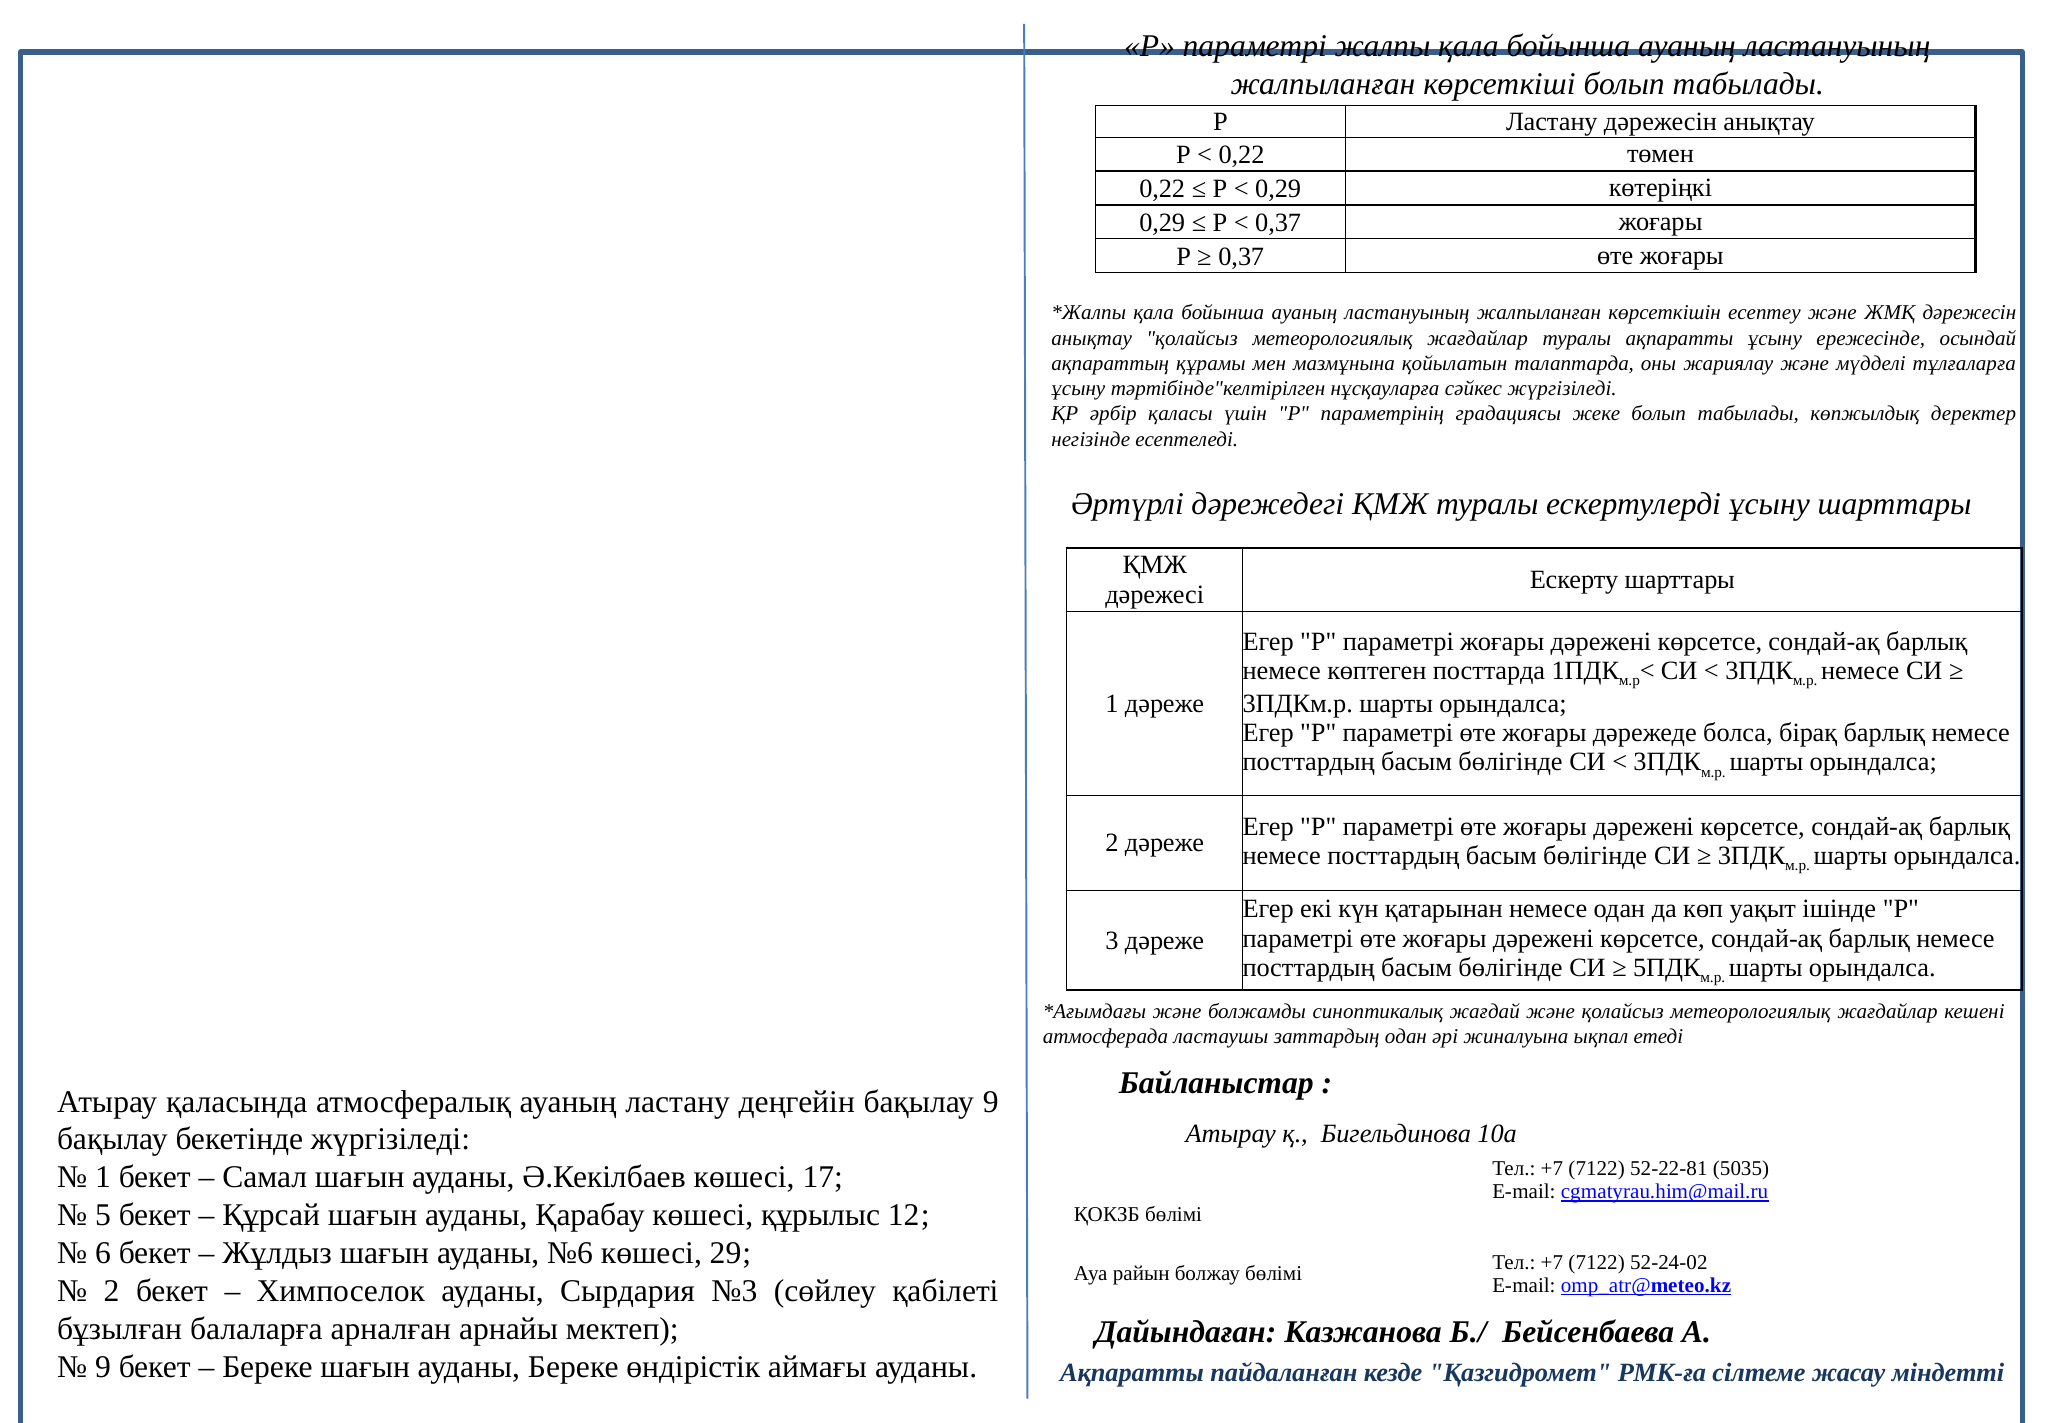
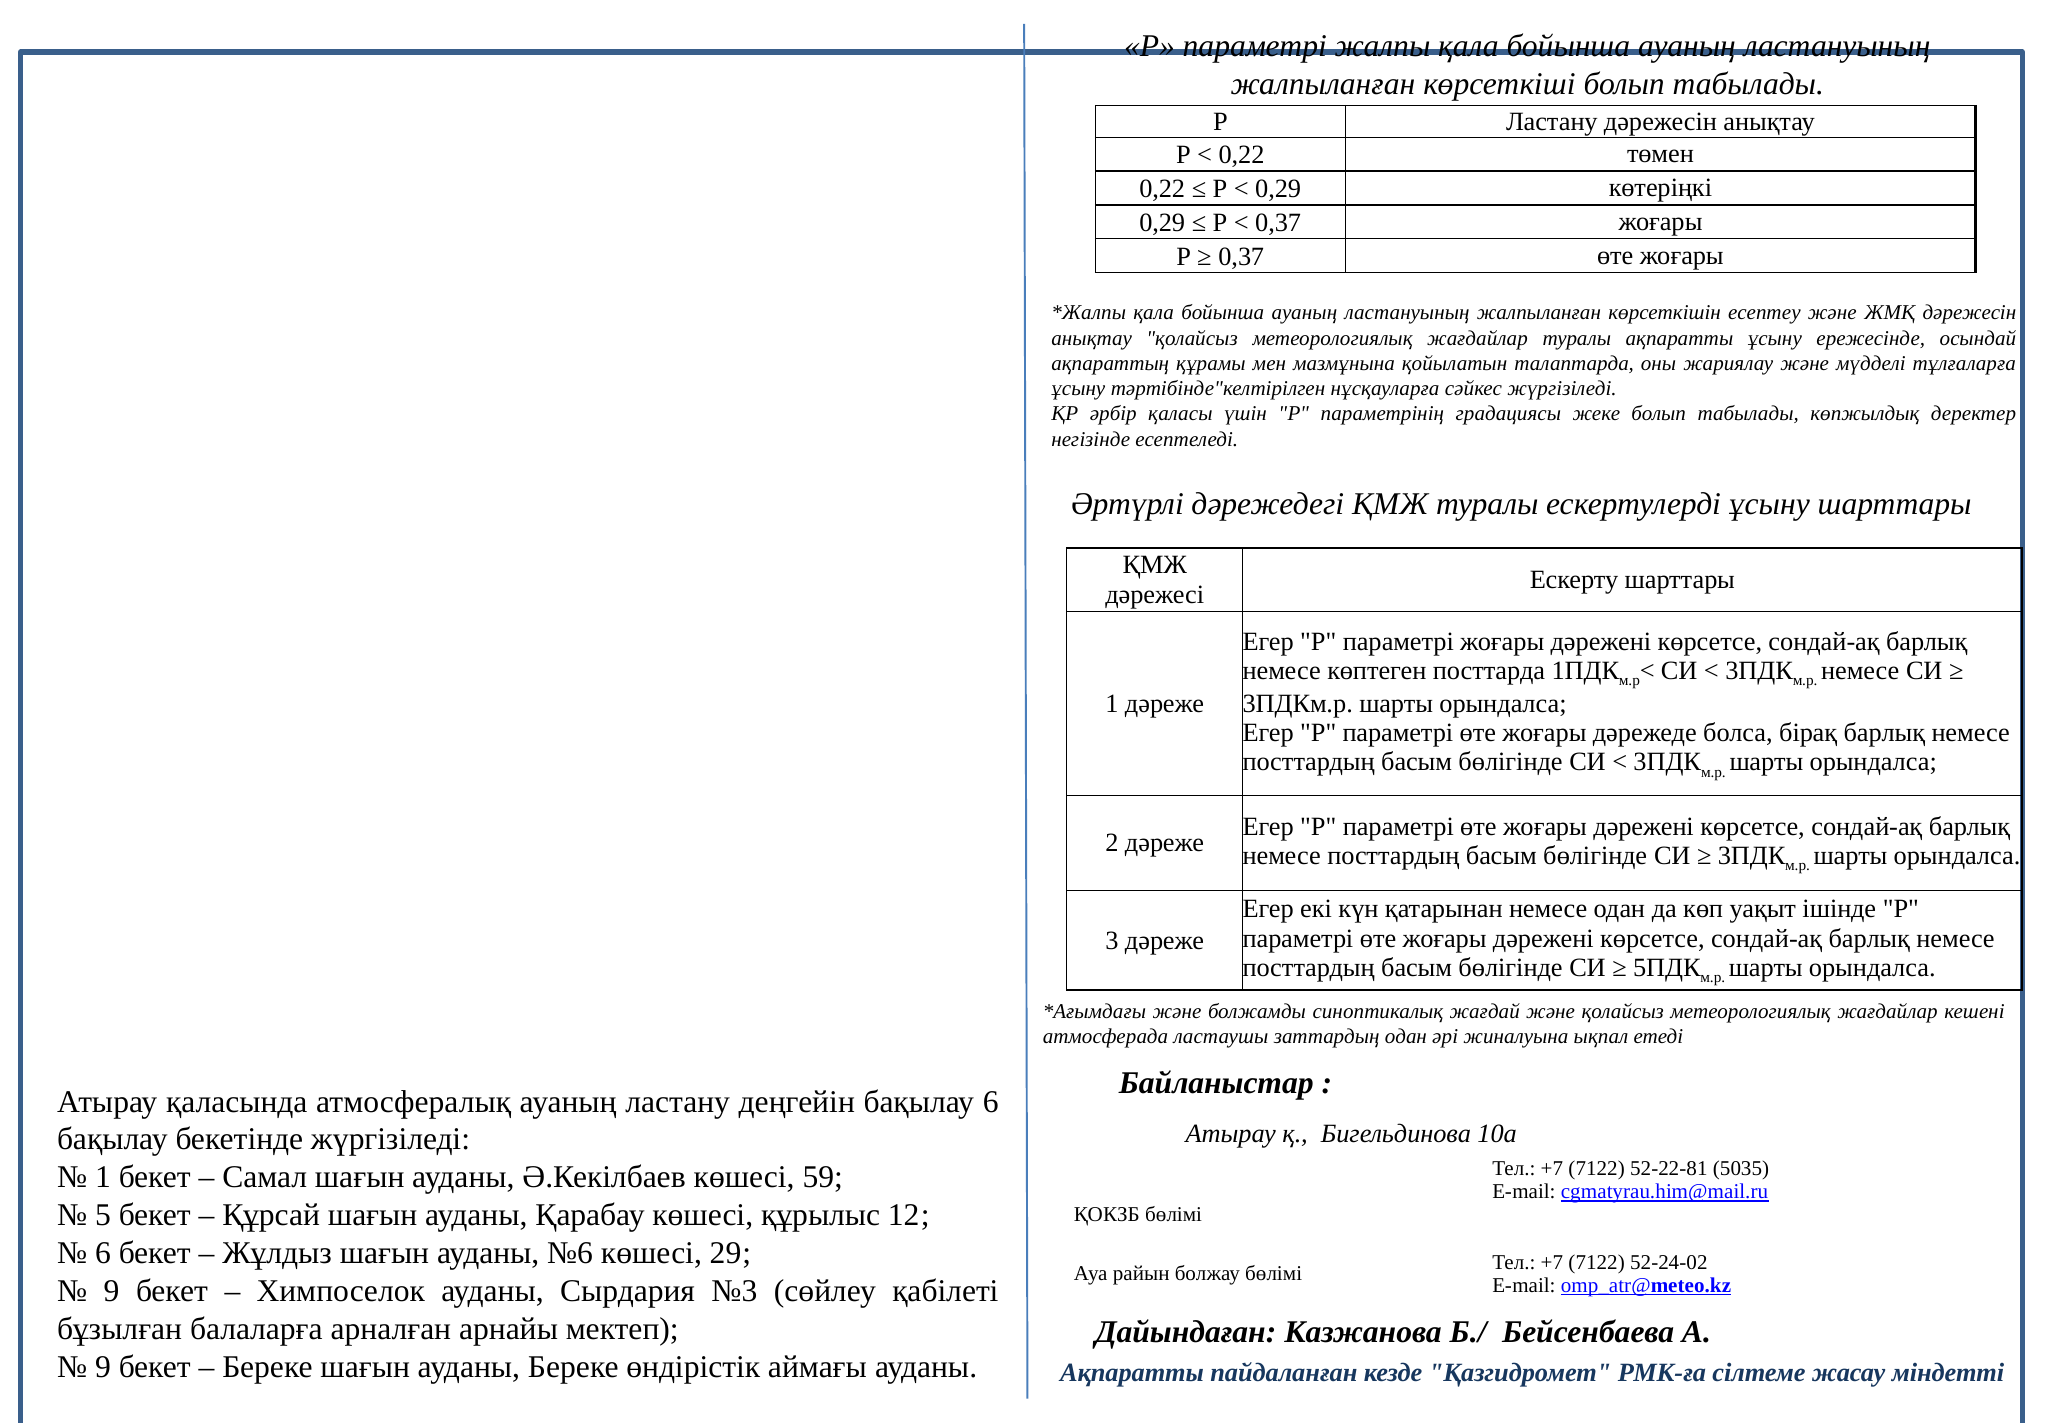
бақылау 9: 9 -> 6
17: 17 -> 59
2 at (112, 1291): 2 -> 9
